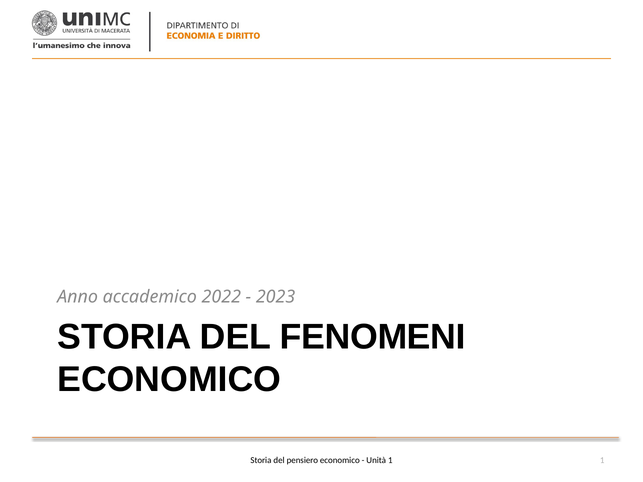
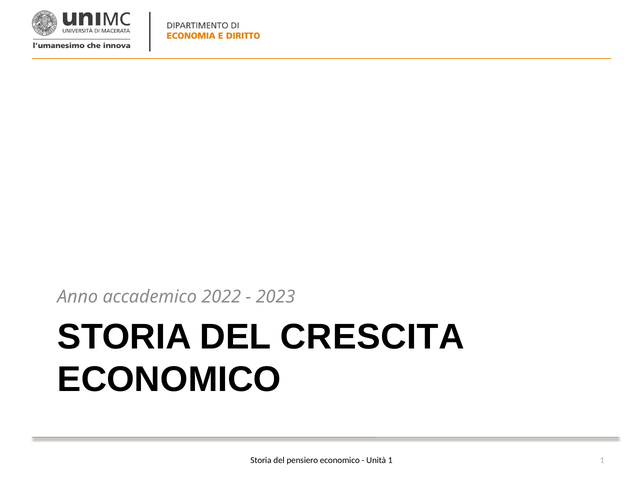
FENOMENI: FENOMENI -> CRESCITA
